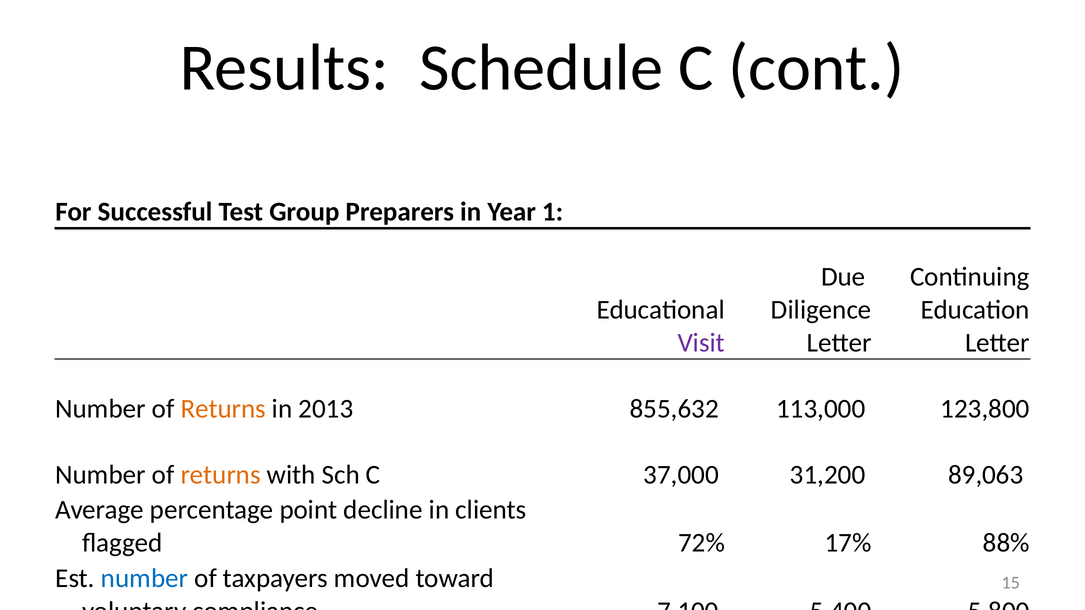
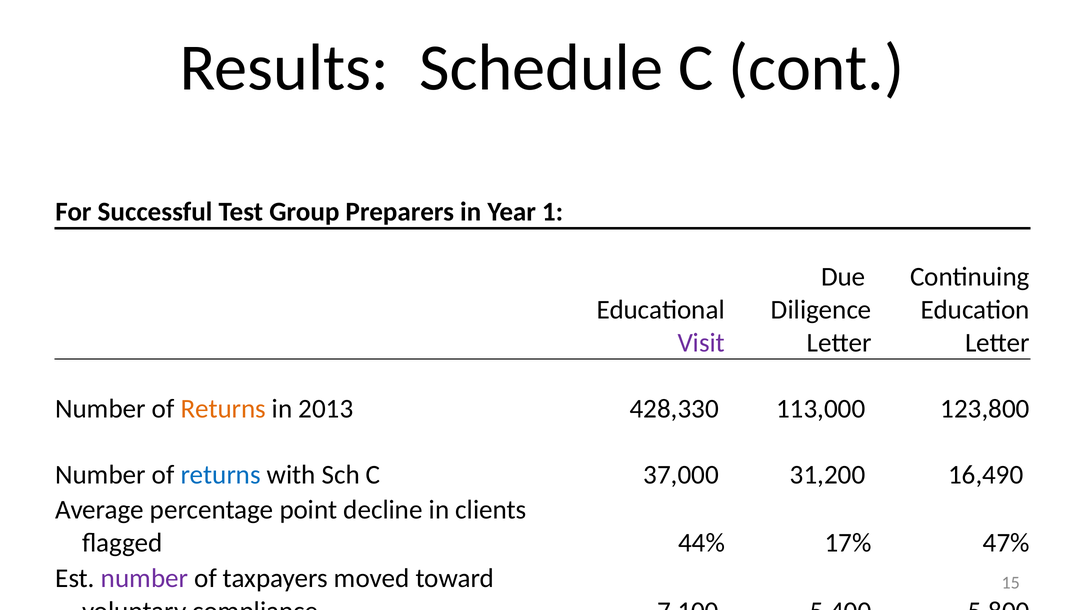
855,632: 855,632 -> 428,330
returns at (221, 475) colour: orange -> blue
89,063: 89,063 -> 16,490
72%: 72% -> 44%
88%: 88% -> 47%
number at (145, 579) colour: blue -> purple
